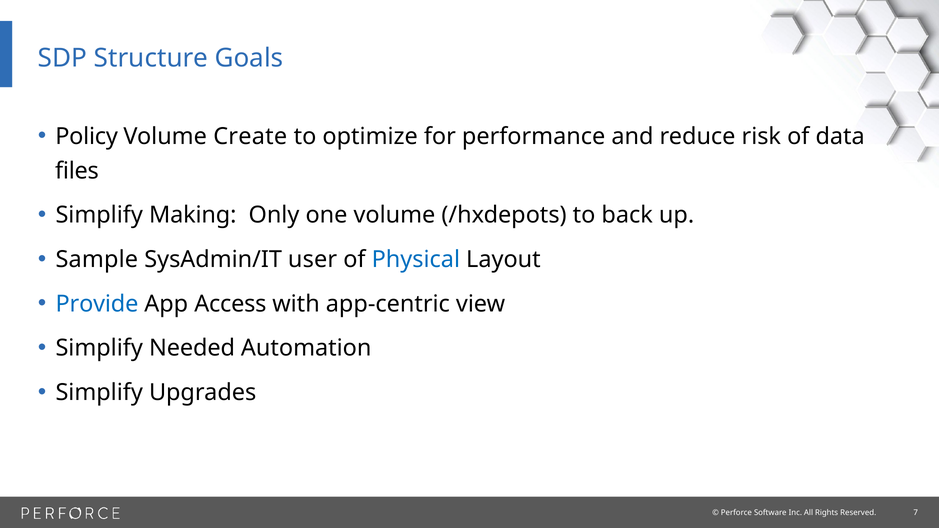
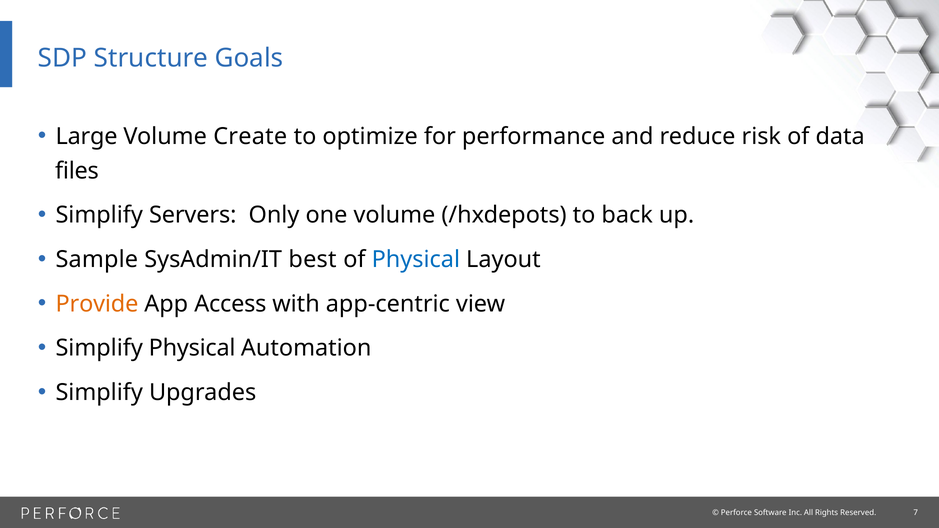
Policy: Policy -> Large
Making: Making -> Servers
user: user -> best
Provide colour: blue -> orange
Simplify Needed: Needed -> Physical
